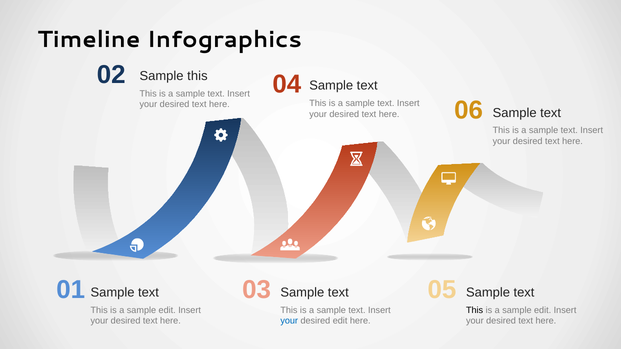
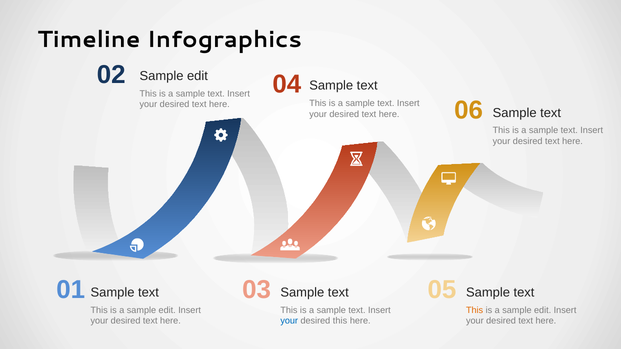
02 Sample this: this -> edit
This at (475, 310) colour: black -> orange
desired edit: edit -> this
